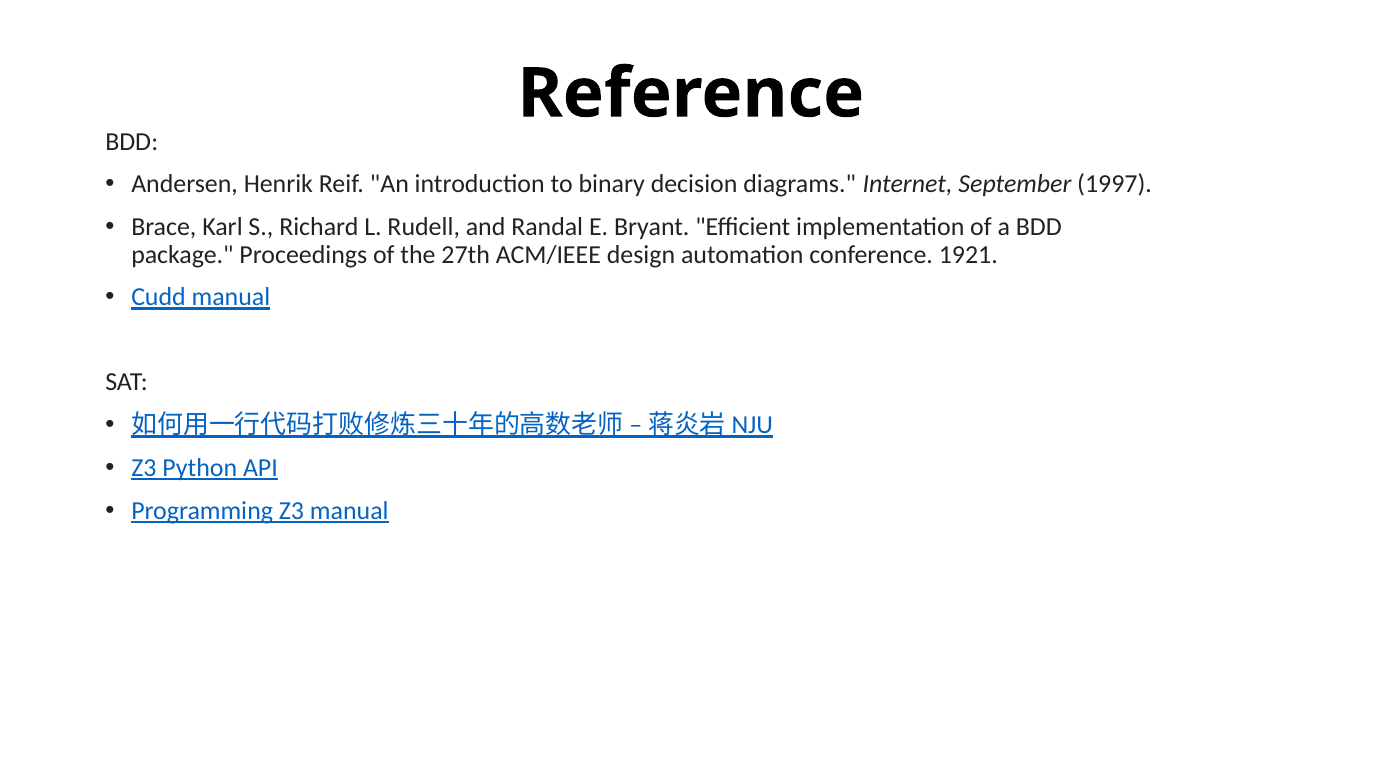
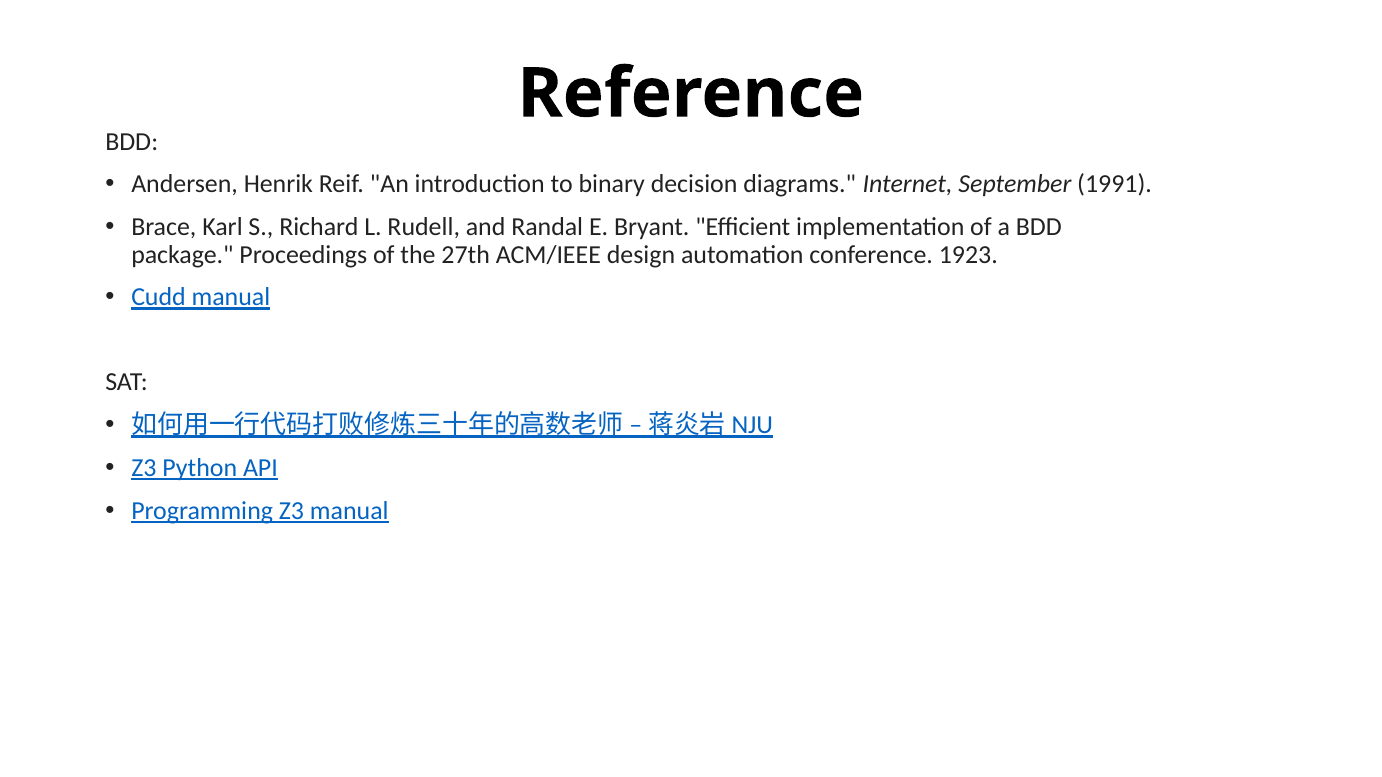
1997: 1997 -> 1991
1921: 1921 -> 1923
